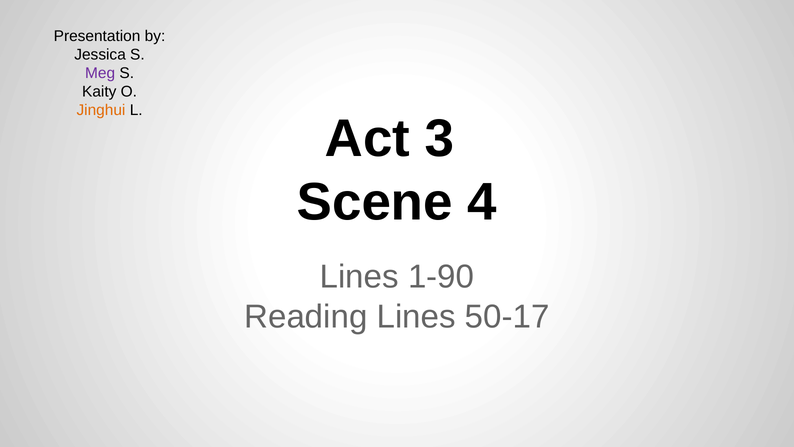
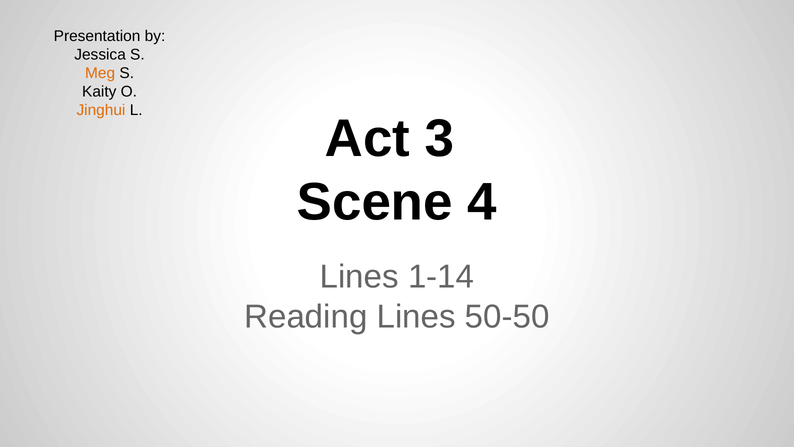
Meg colour: purple -> orange
1-90: 1-90 -> 1-14
50-17: 50-17 -> 50-50
